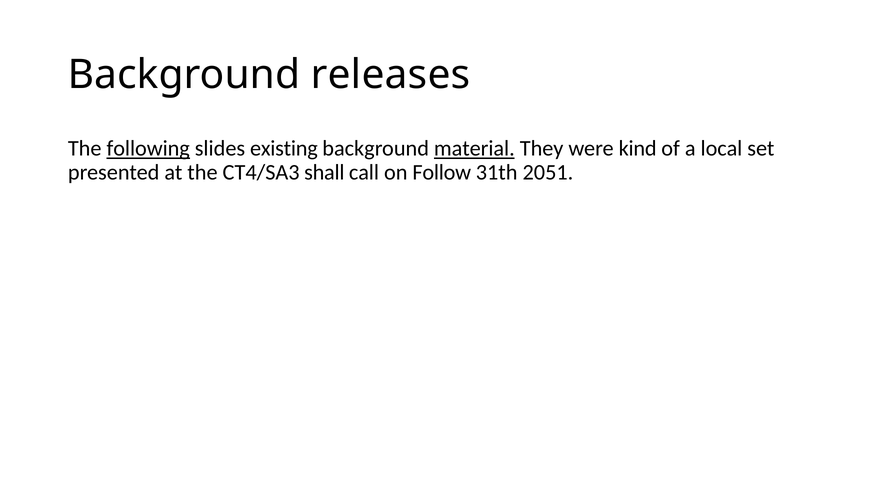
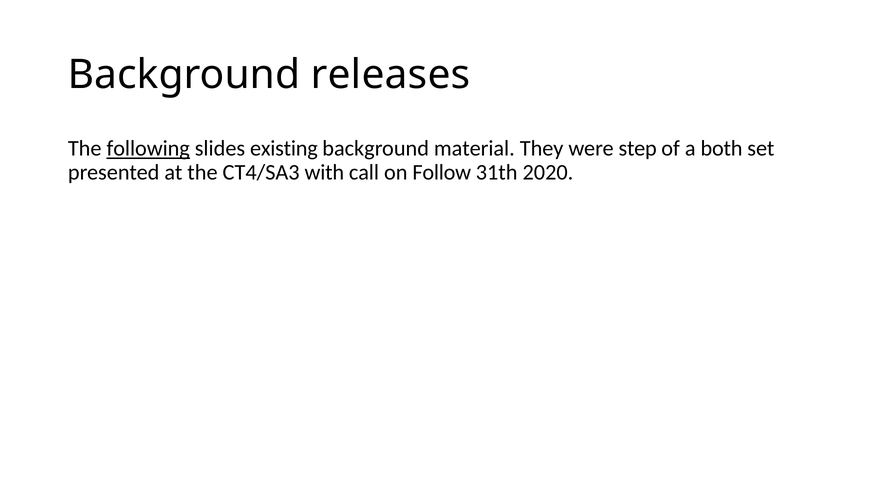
material underline: present -> none
kind: kind -> step
local: local -> both
shall: shall -> with
2051: 2051 -> 2020
